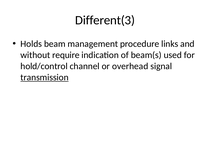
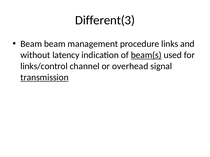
Holds at (31, 44): Holds -> Beam
require: require -> latency
beam(s underline: none -> present
hold/control: hold/control -> links/control
